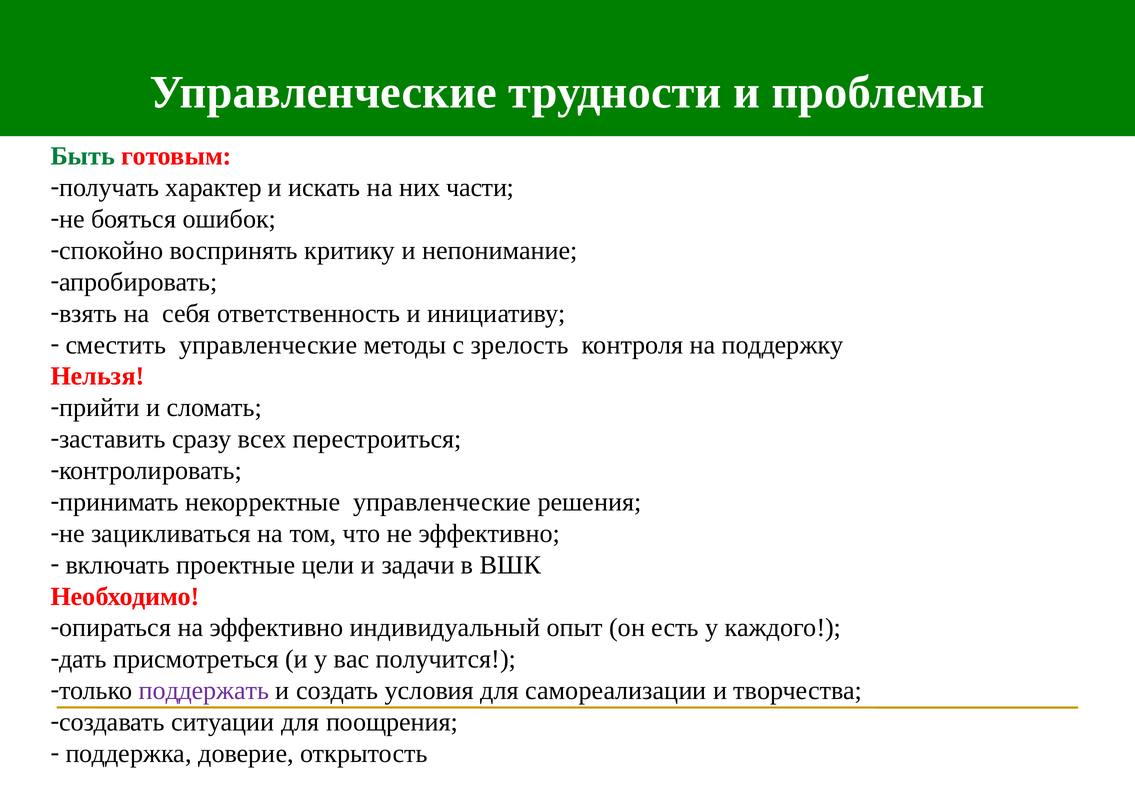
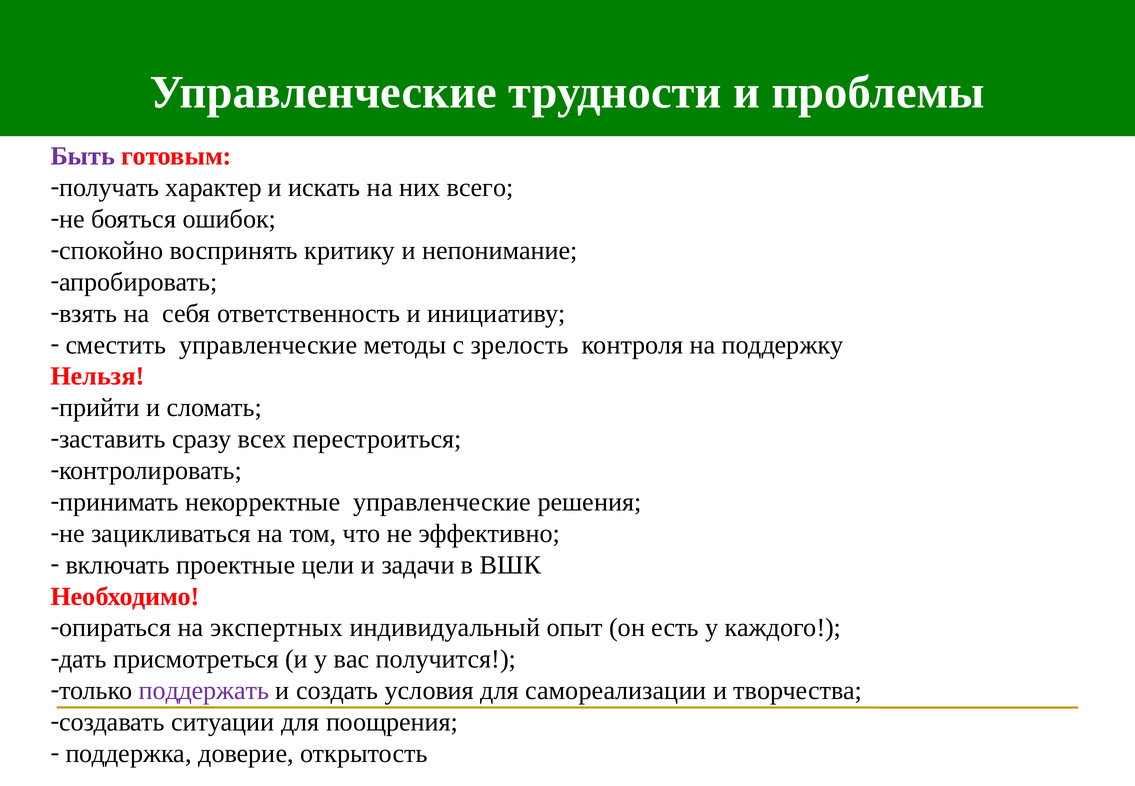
Быть colour: green -> purple
части: части -> всего
на эффективно: эффективно -> экспертных
